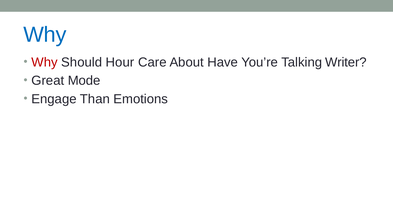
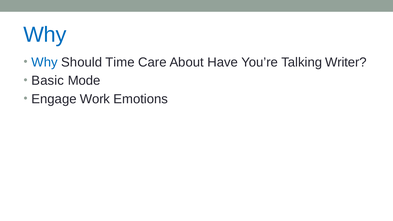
Why at (45, 62) colour: red -> blue
Hour: Hour -> Time
Great: Great -> Basic
Than: Than -> Work
